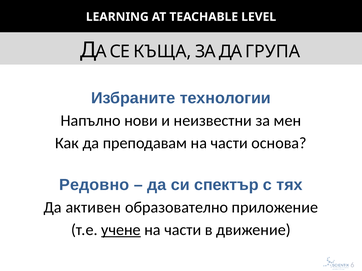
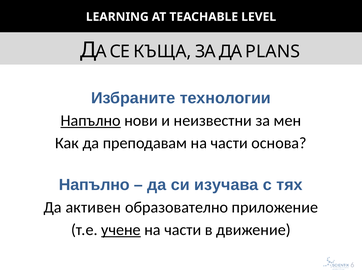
ГРУПА: ГРУПА -> PLANS
Напълно at (91, 121) underline: none -> present
Редовно at (94, 185): Редовно -> Напълно
спектър: спектър -> изучава
